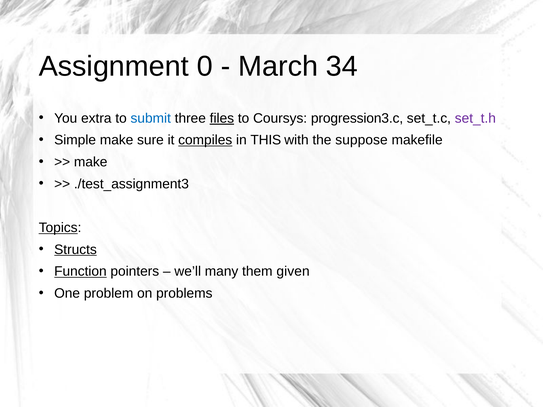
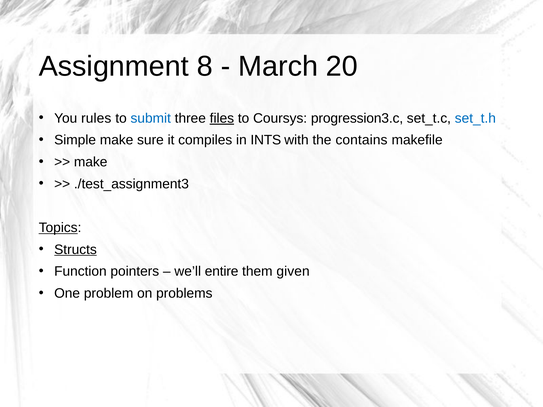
0: 0 -> 8
34: 34 -> 20
extra: extra -> rules
set_t.h colour: purple -> blue
compiles underline: present -> none
THIS: THIS -> INTS
suppose: suppose -> contains
Function underline: present -> none
many: many -> entire
